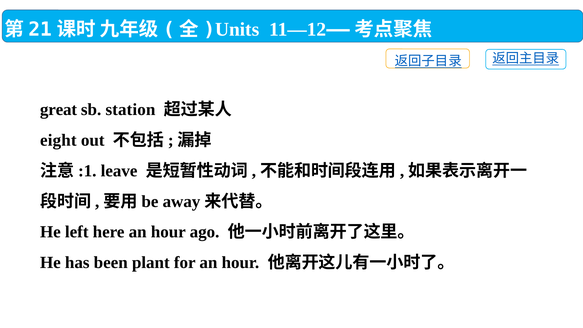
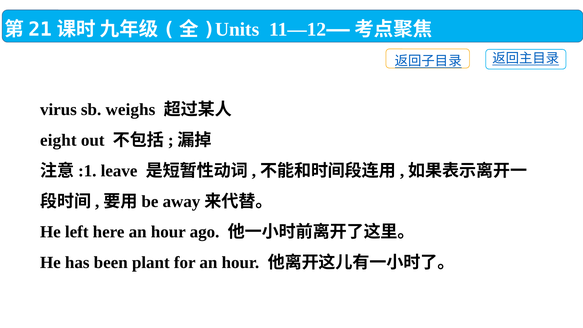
great: great -> virus
station: station -> weighs
